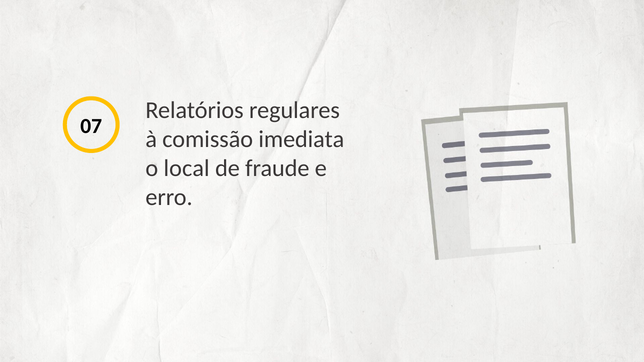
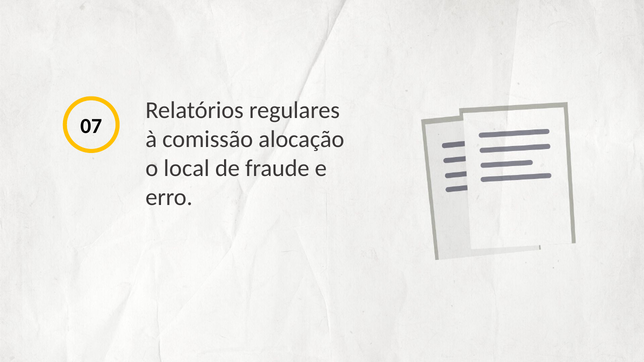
imediata: imediata -> alocação
